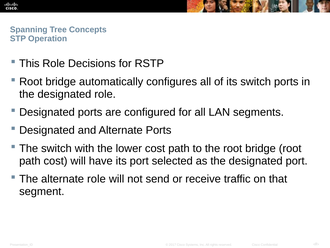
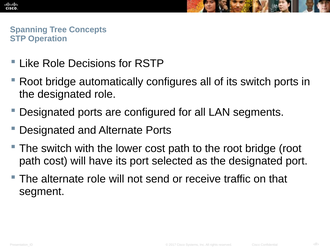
This: This -> Like
